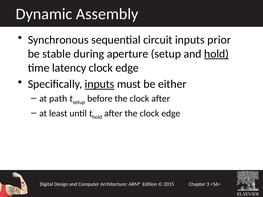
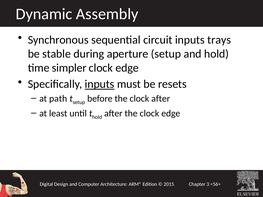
prior: prior -> trays
hold at (217, 54) underline: present -> none
latency: latency -> simpler
either: either -> resets
